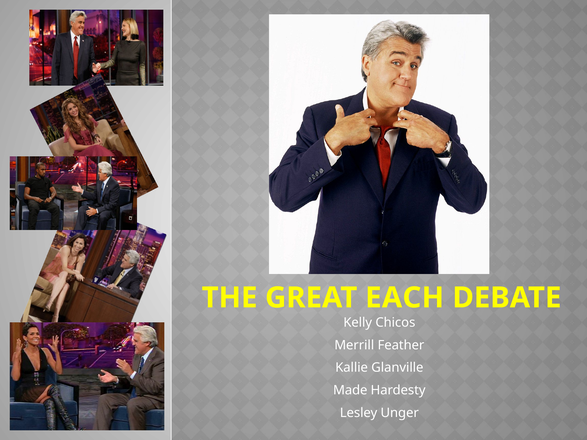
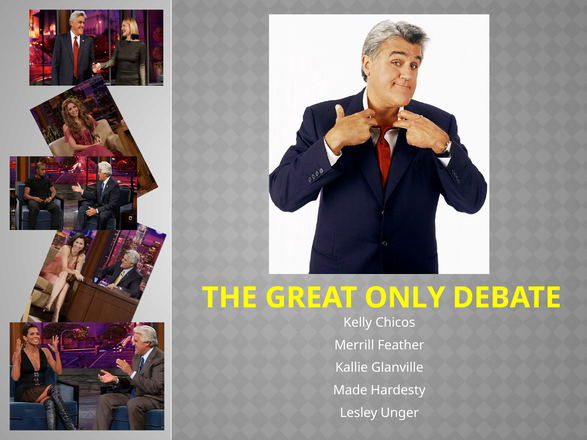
EACH: EACH -> ONLY
